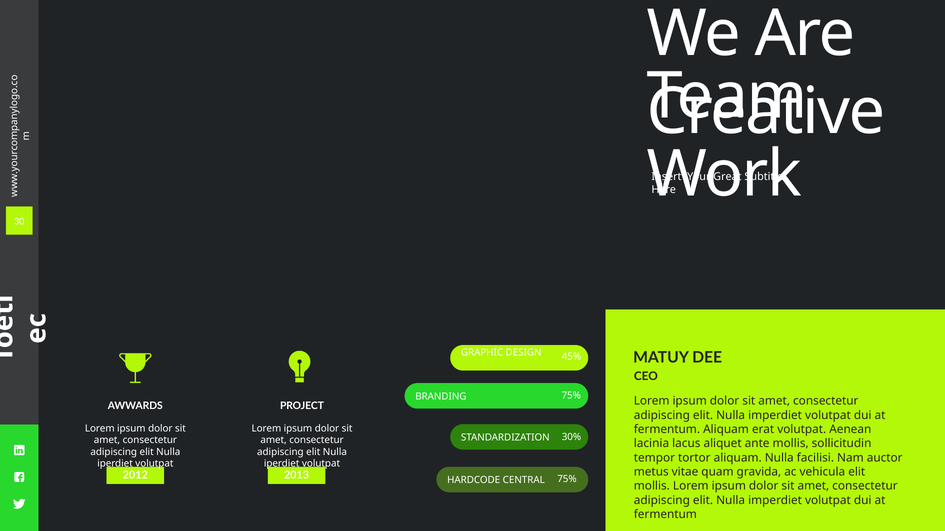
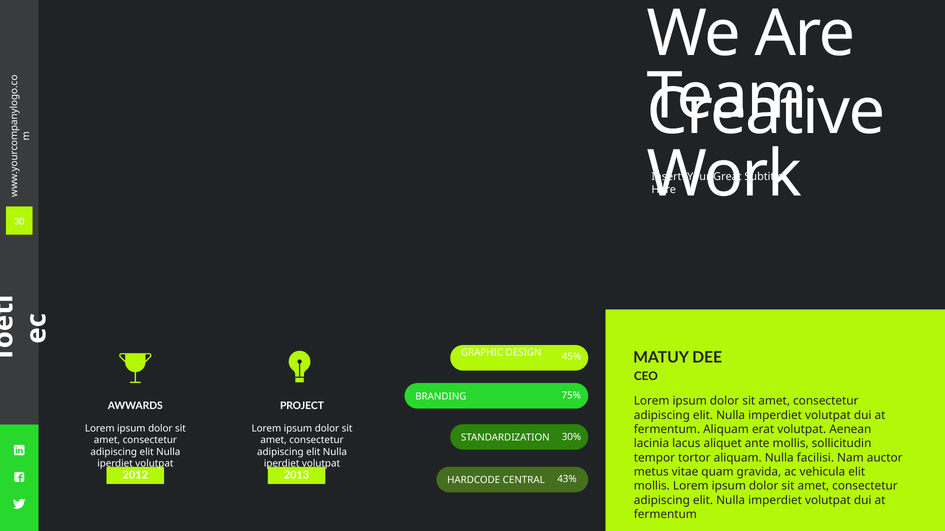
75% at (567, 480): 75% -> 43%
